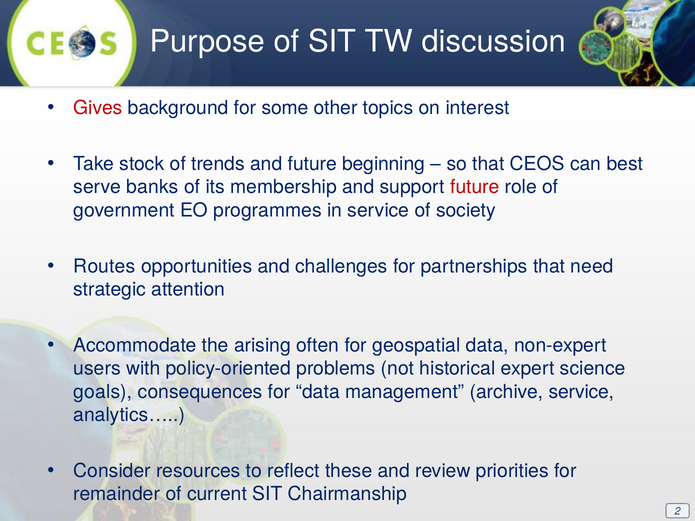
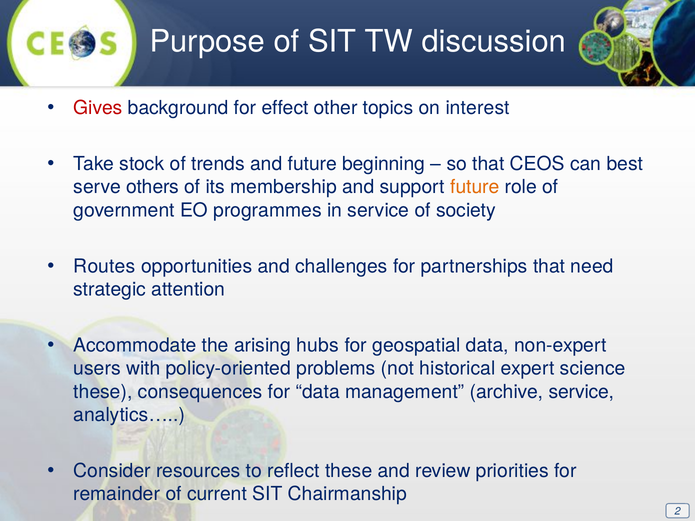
some: some -> effect
banks: banks -> others
future at (475, 187) colour: red -> orange
often: often -> hubs
goals at (103, 392): goals -> these
